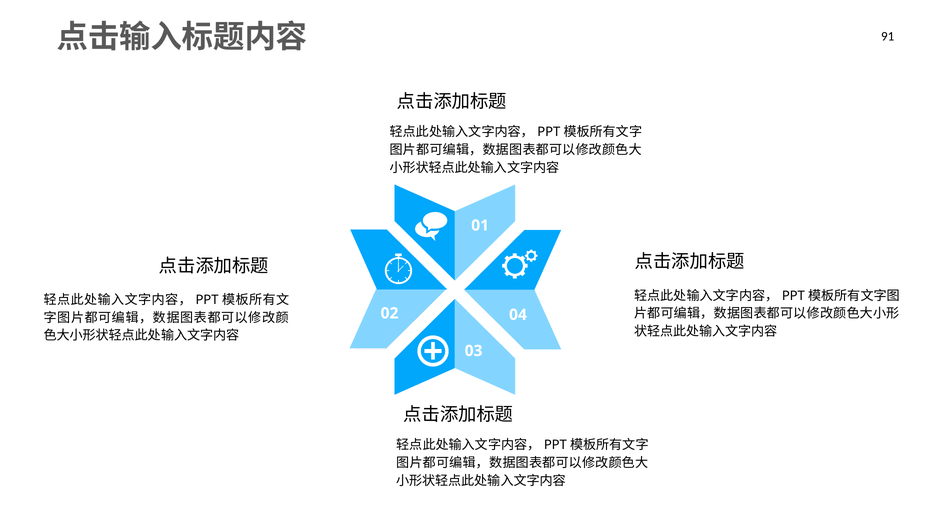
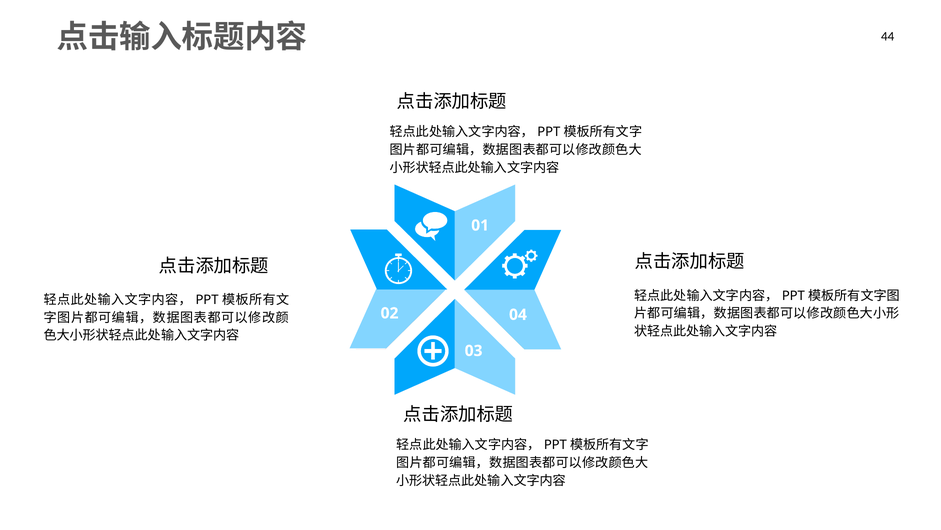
91: 91 -> 44
